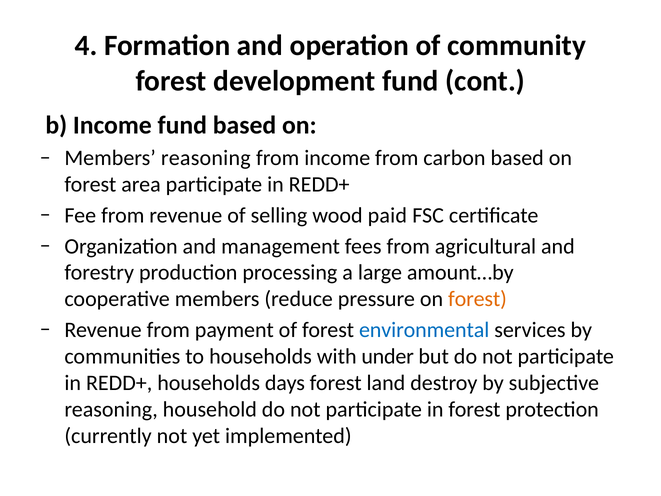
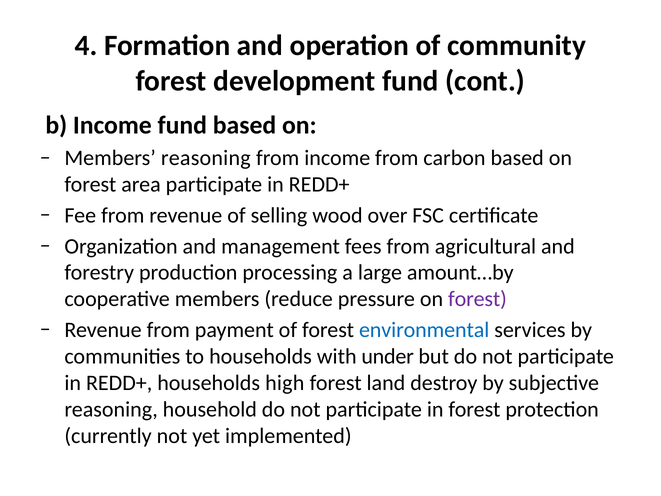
paid: paid -> over
forest at (477, 299) colour: orange -> purple
days: days -> high
